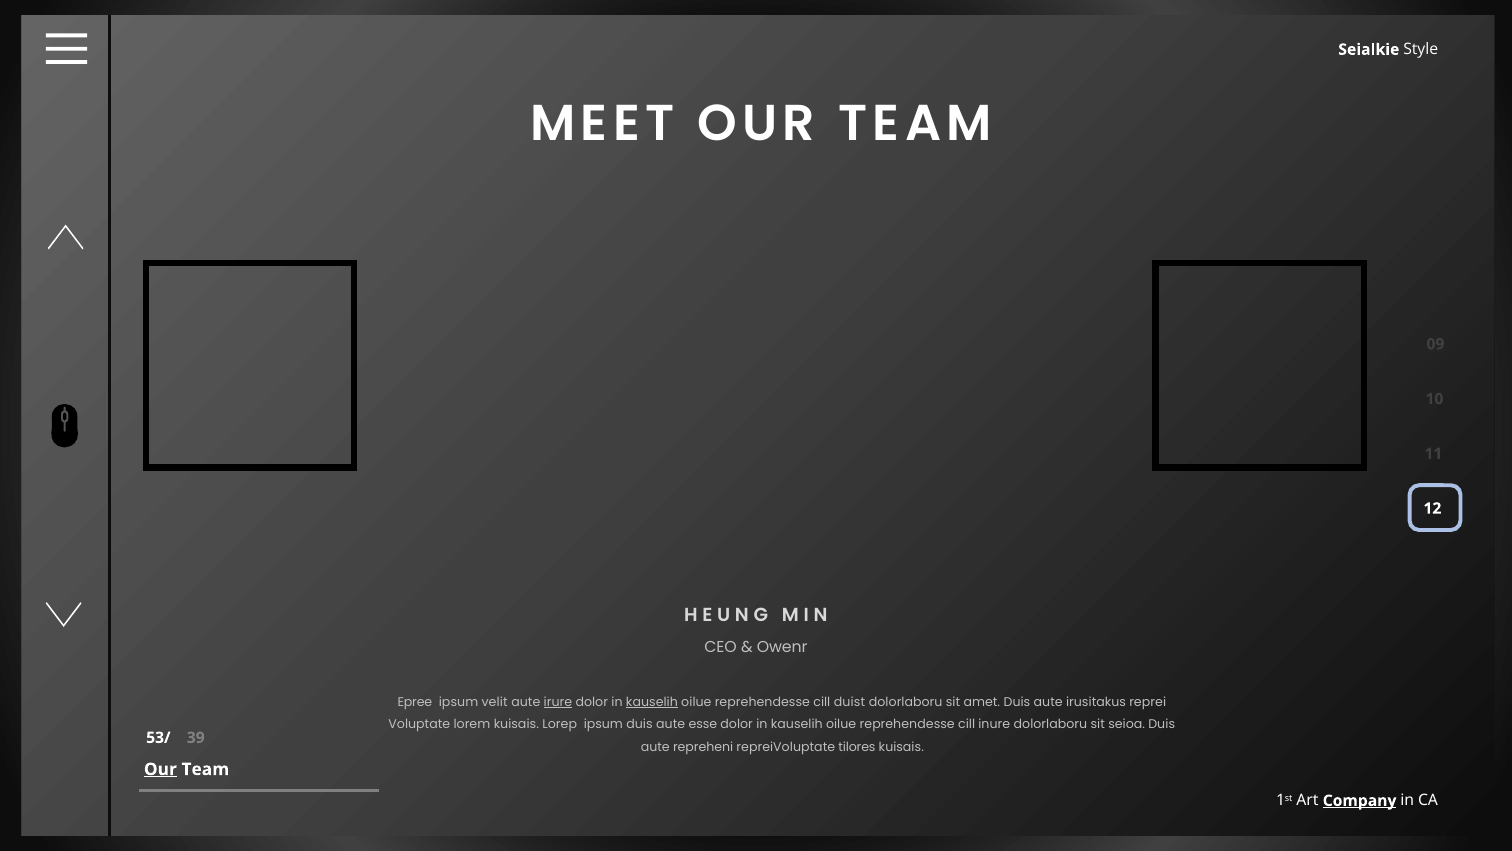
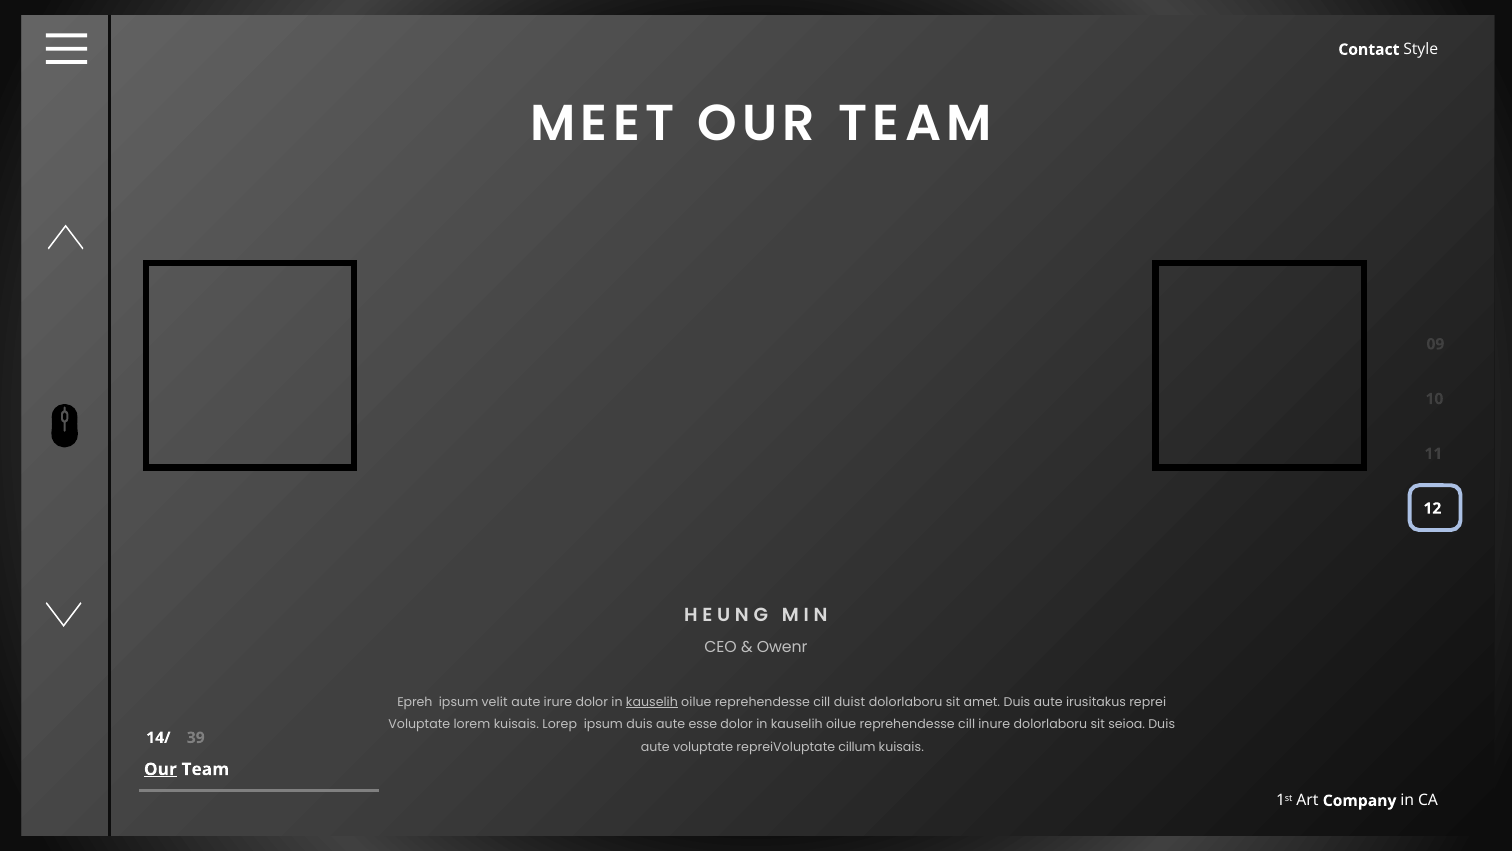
Seialkie: Seialkie -> Contact
Epree: Epree -> Epreh
irure underline: present -> none
53/: 53/ -> 14/
aute repreheni: repreheni -> voluptate
tilores: tilores -> cillum
Company underline: present -> none
